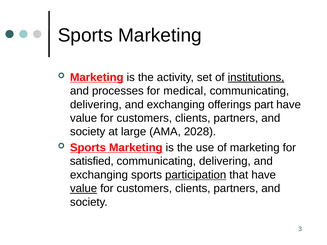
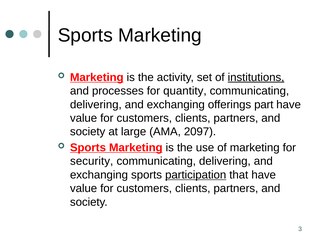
medical: medical -> quantity
2028: 2028 -> 2097
satisfied: satisfied -> security
value at (84, 189) underline: present -> none
